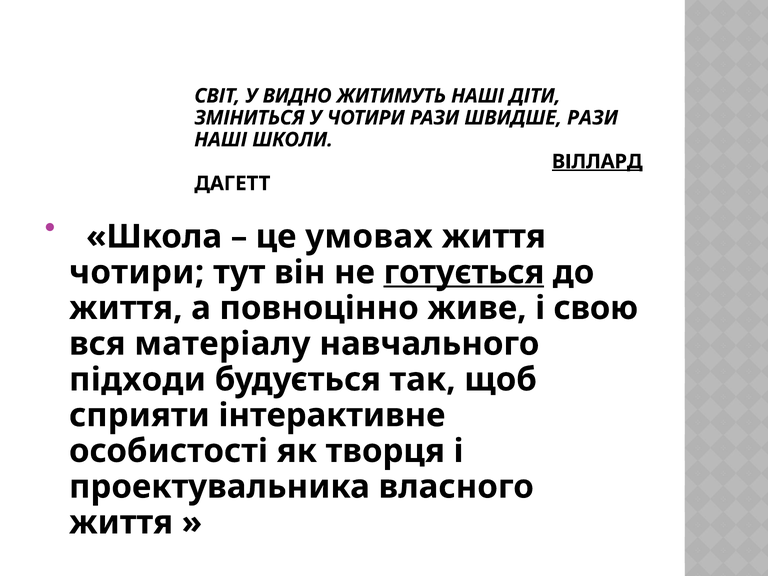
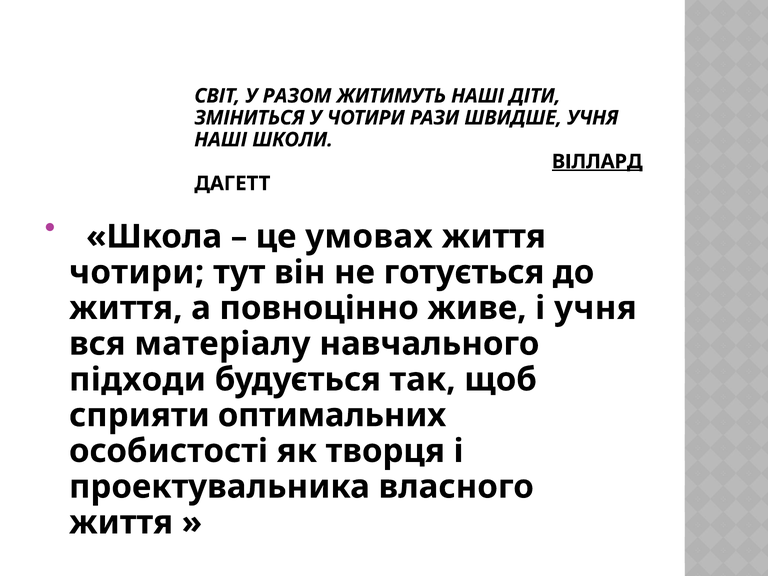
ВИДНО: ВИДНО -> РАЗОМ
ШВИДШЕ РАЗИ: РАЗИ -> УЧНЯ
готується underline: present -> none
і свою: свою -> учня
інтерактивне: інтерактивне -> оптимальних
